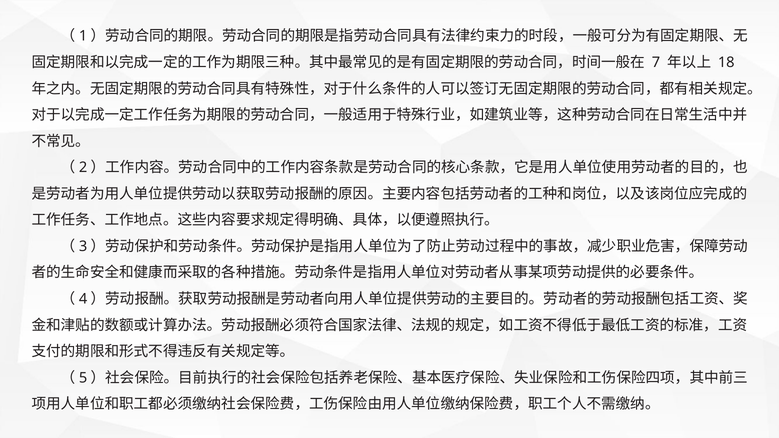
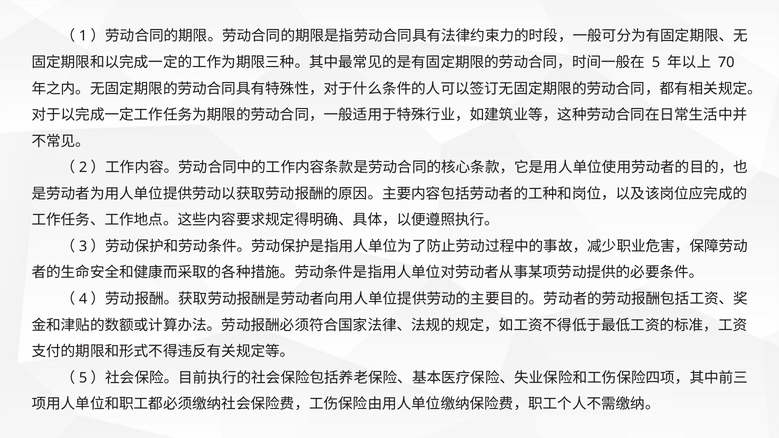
7: 7 -> 5
18: 18 -> 70
